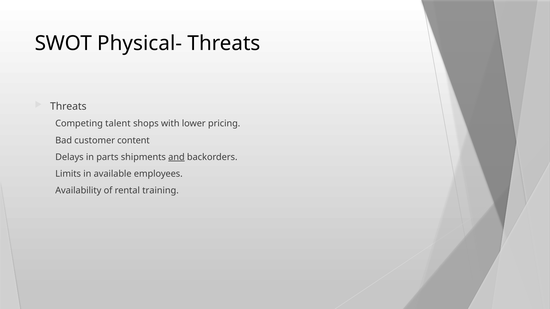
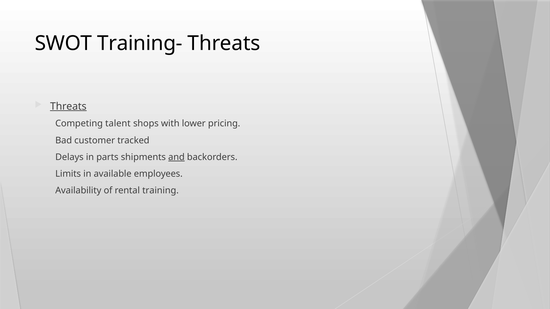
Physical-: Physical- -> Training-
Threats at (68, 106) underline: none -> present
content: content -> tracked
